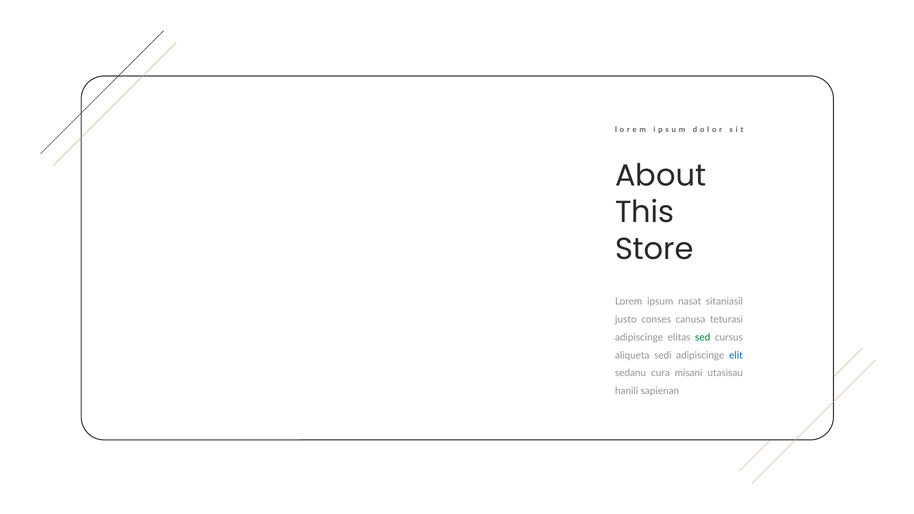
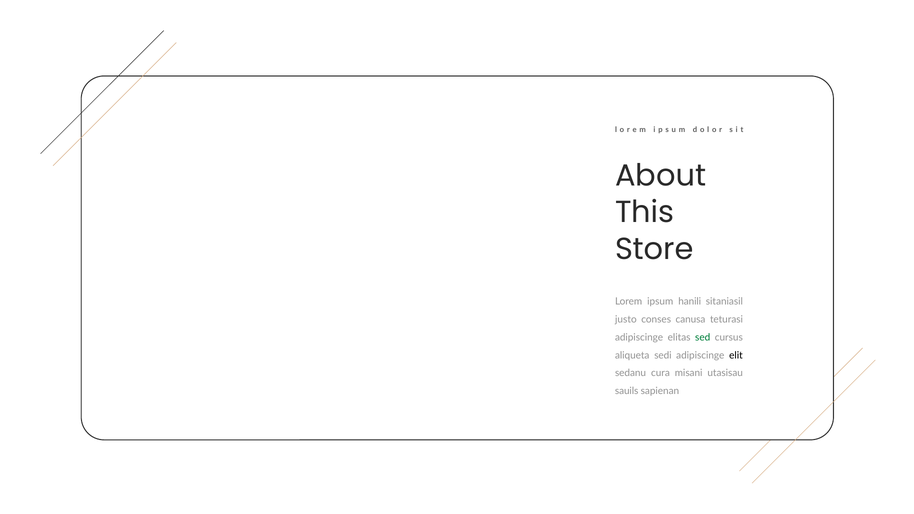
nasat: nasat -> hanili
elit colour: blue -> black
hanili: hanili -> sauils
